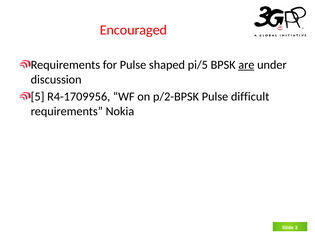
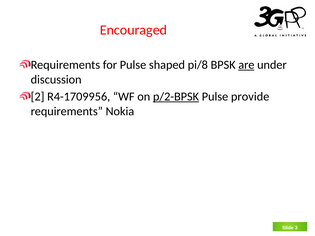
pi/5: pi/5 -> pi/8
5: 5 -> 2
p/2-BPSK underline: none -> present
difficult: difficult -> provide
